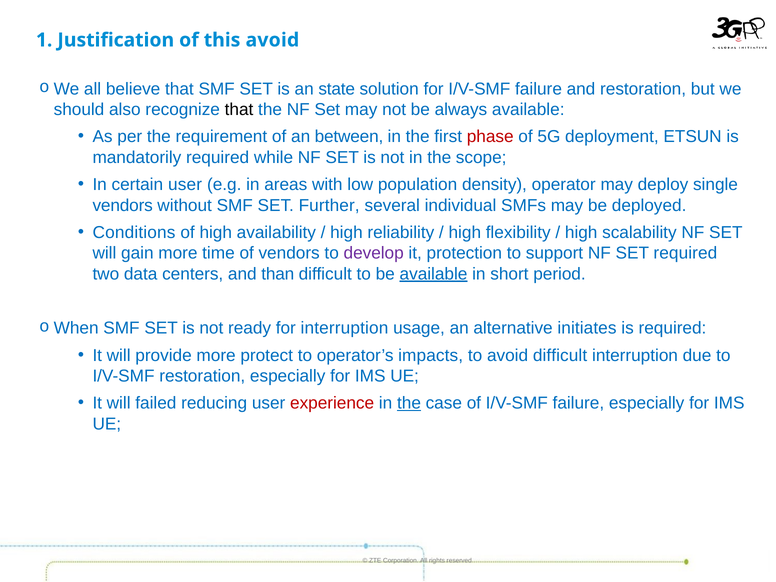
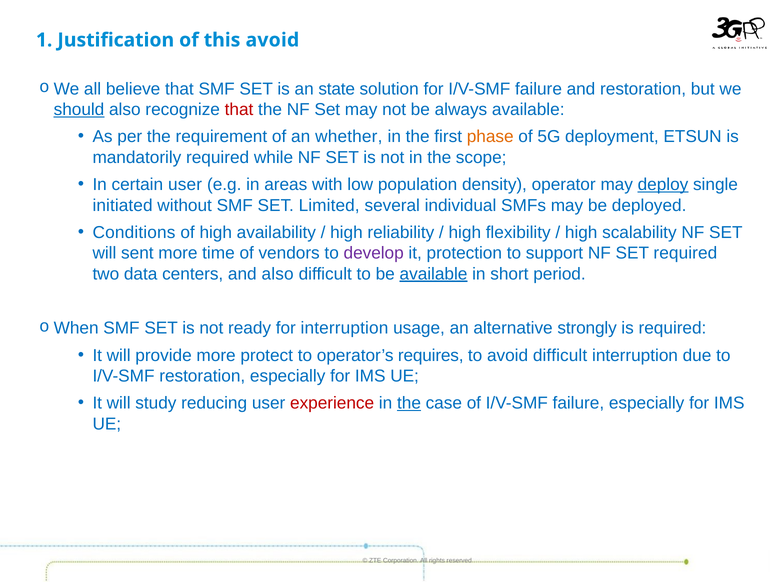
should underline: none -> present
that at (239, 110) colour: black -> red
between: between -> whether
phase colour: red -> orange
deploy underline: none -> present
vendors at (123, 205): vendors -> initiated
Further: Further -> Limited
gain: gain -> sent
and than: than -> also
initiates: initiates -> strongly
impacts: impacts -> requires
failed: failed -> study
